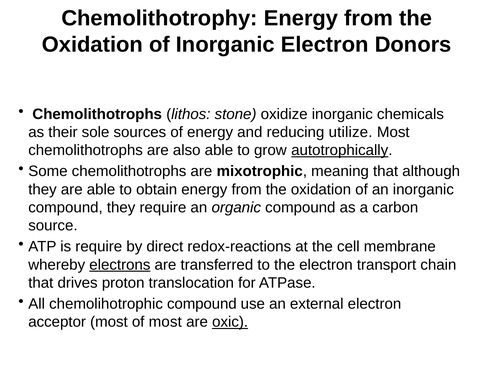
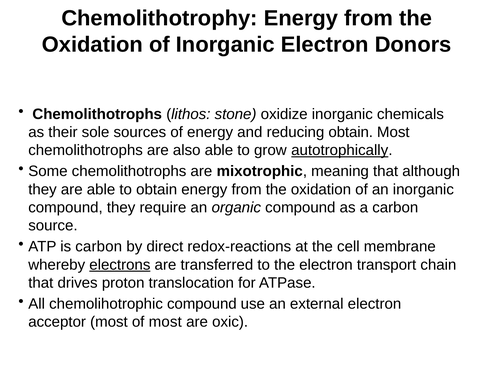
reducing utilize: utilize -> obtain
is require: require -> carbon
oxic underline: present -> none
